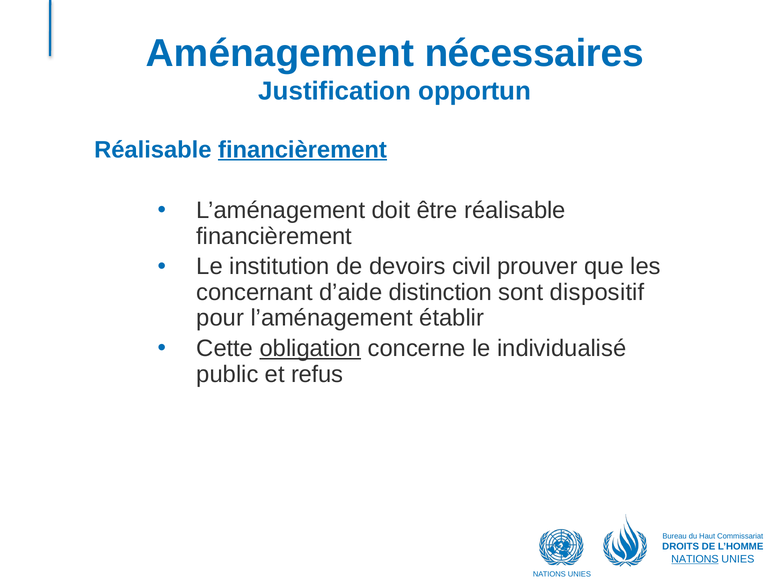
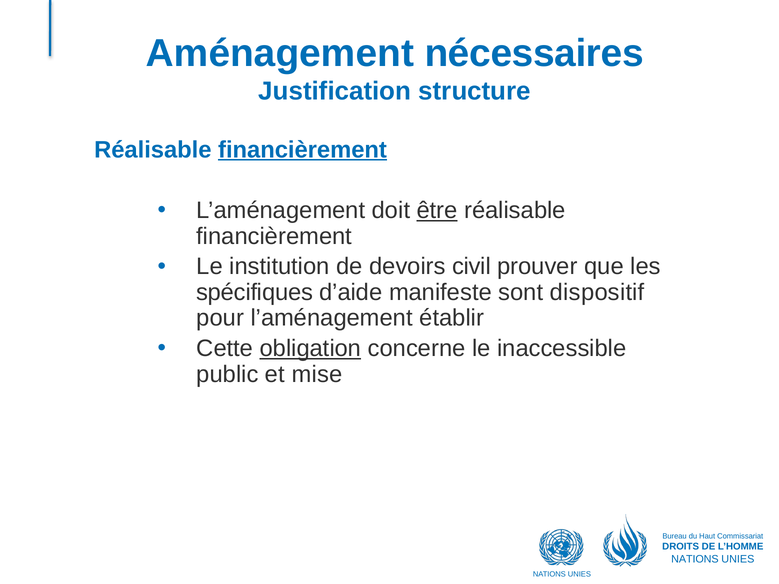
opportun: opportun -> structure
être underline: none -> present
concernant: concernant -> spécifiques
distinction: distinction -> manifeste
individualisé: individualisé -> inaccessible
refus: refus -> mise
NATIONS at (695, 559) underline: present -> none
